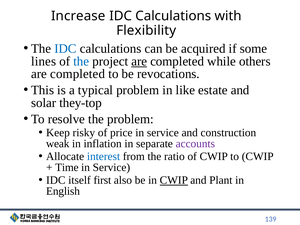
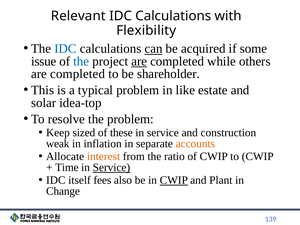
Increase: Increase -> Relevant
can underline: none -> present
lines: lines -> issue
revocations: revocations -> shareholder
they-top: they-top -> idea-top
risky: risky -> sized
price: price -> these
accounts colour: purple -> orange
interest colour: blue -> orange
Service at (111, 167) underline: none -> present
first: first -> fees
English: English -> Change
